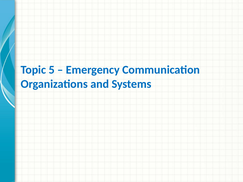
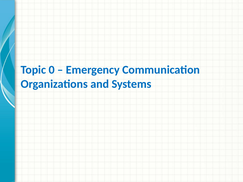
5: 5 -> 0
